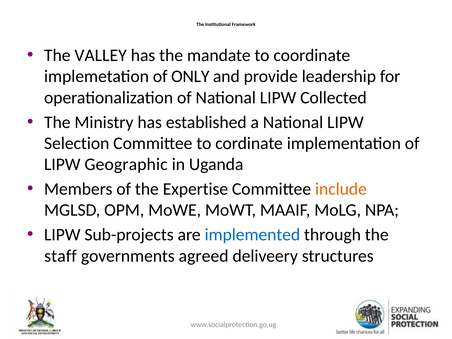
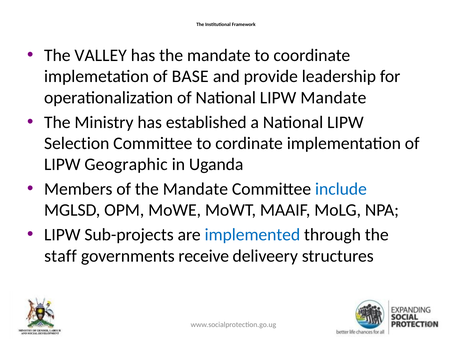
ONLY: ONLY -> BASE
LIPW Collected: Collected -> Mandate
of the Expertise: Expertise -> Mandate
include colour: orange -> blue
agreed: agreed -> receive
